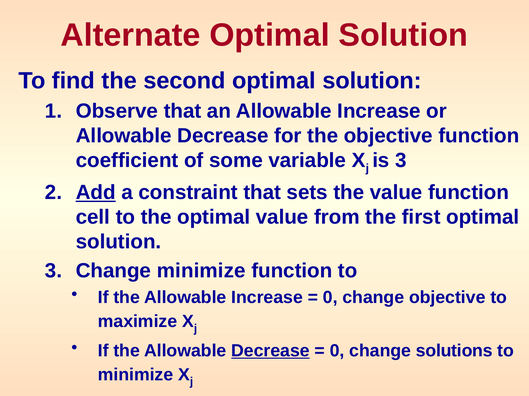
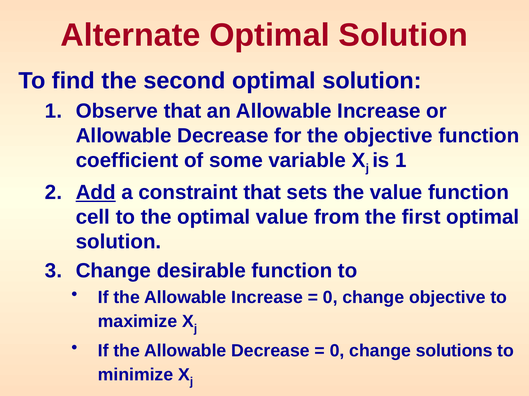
is 3: 3 -> 1
Change minimize: minimize -> desirable
Decrease at (270, 351) underline: present -> none
